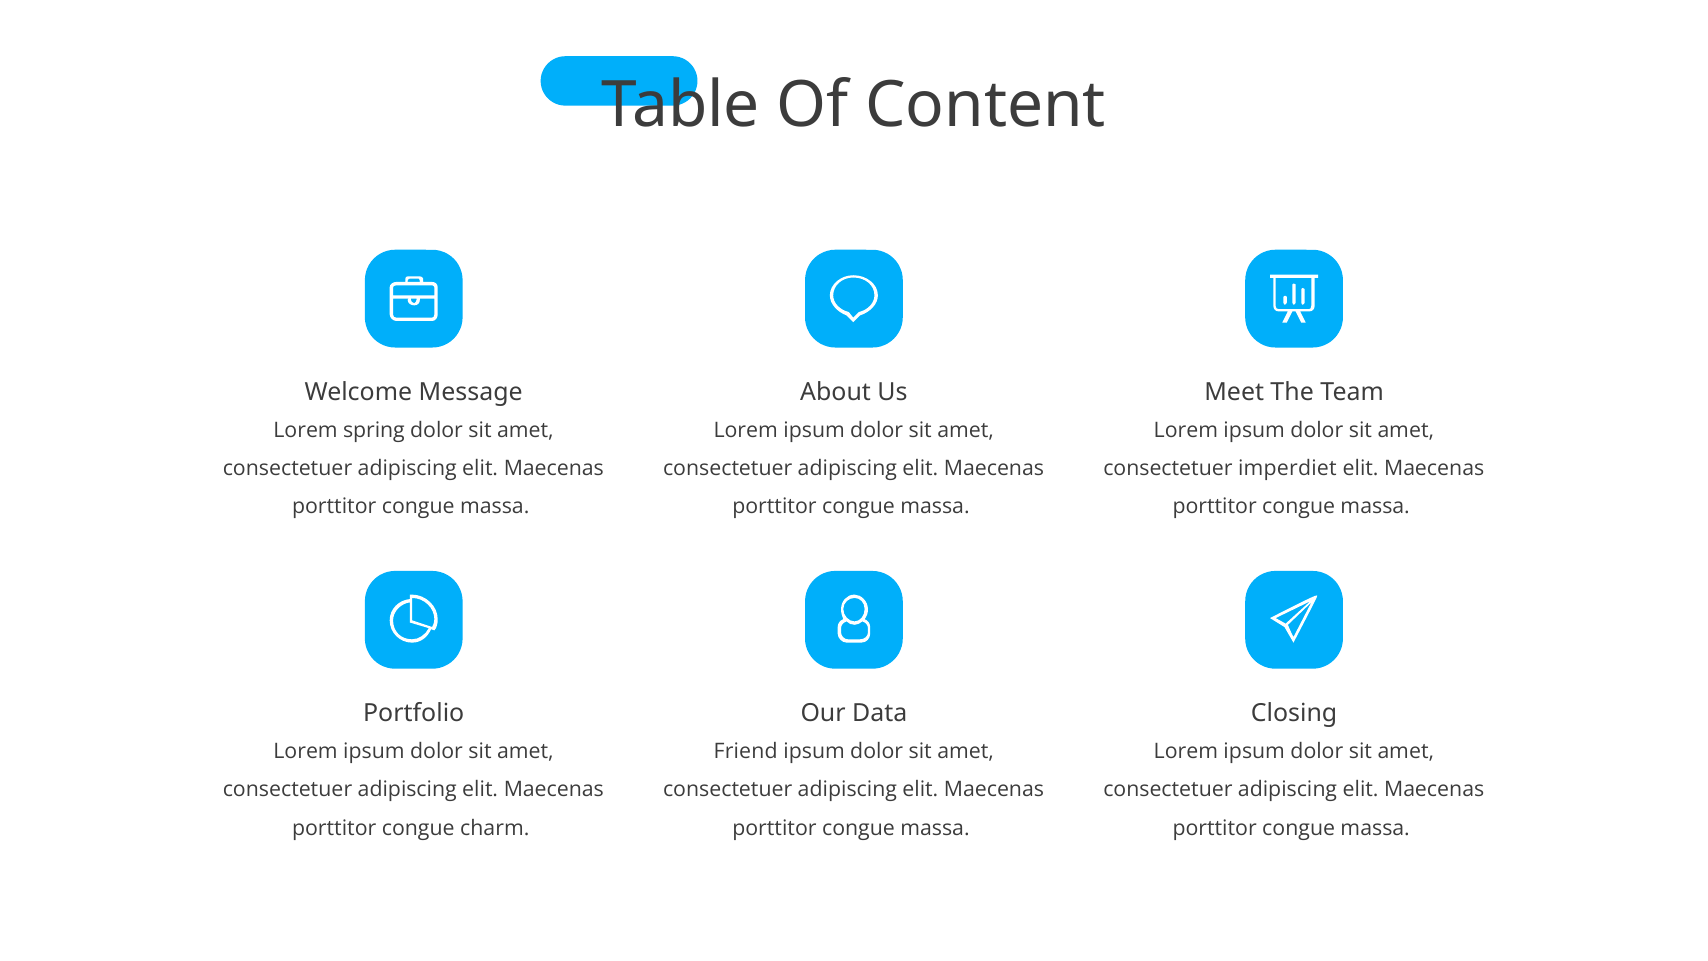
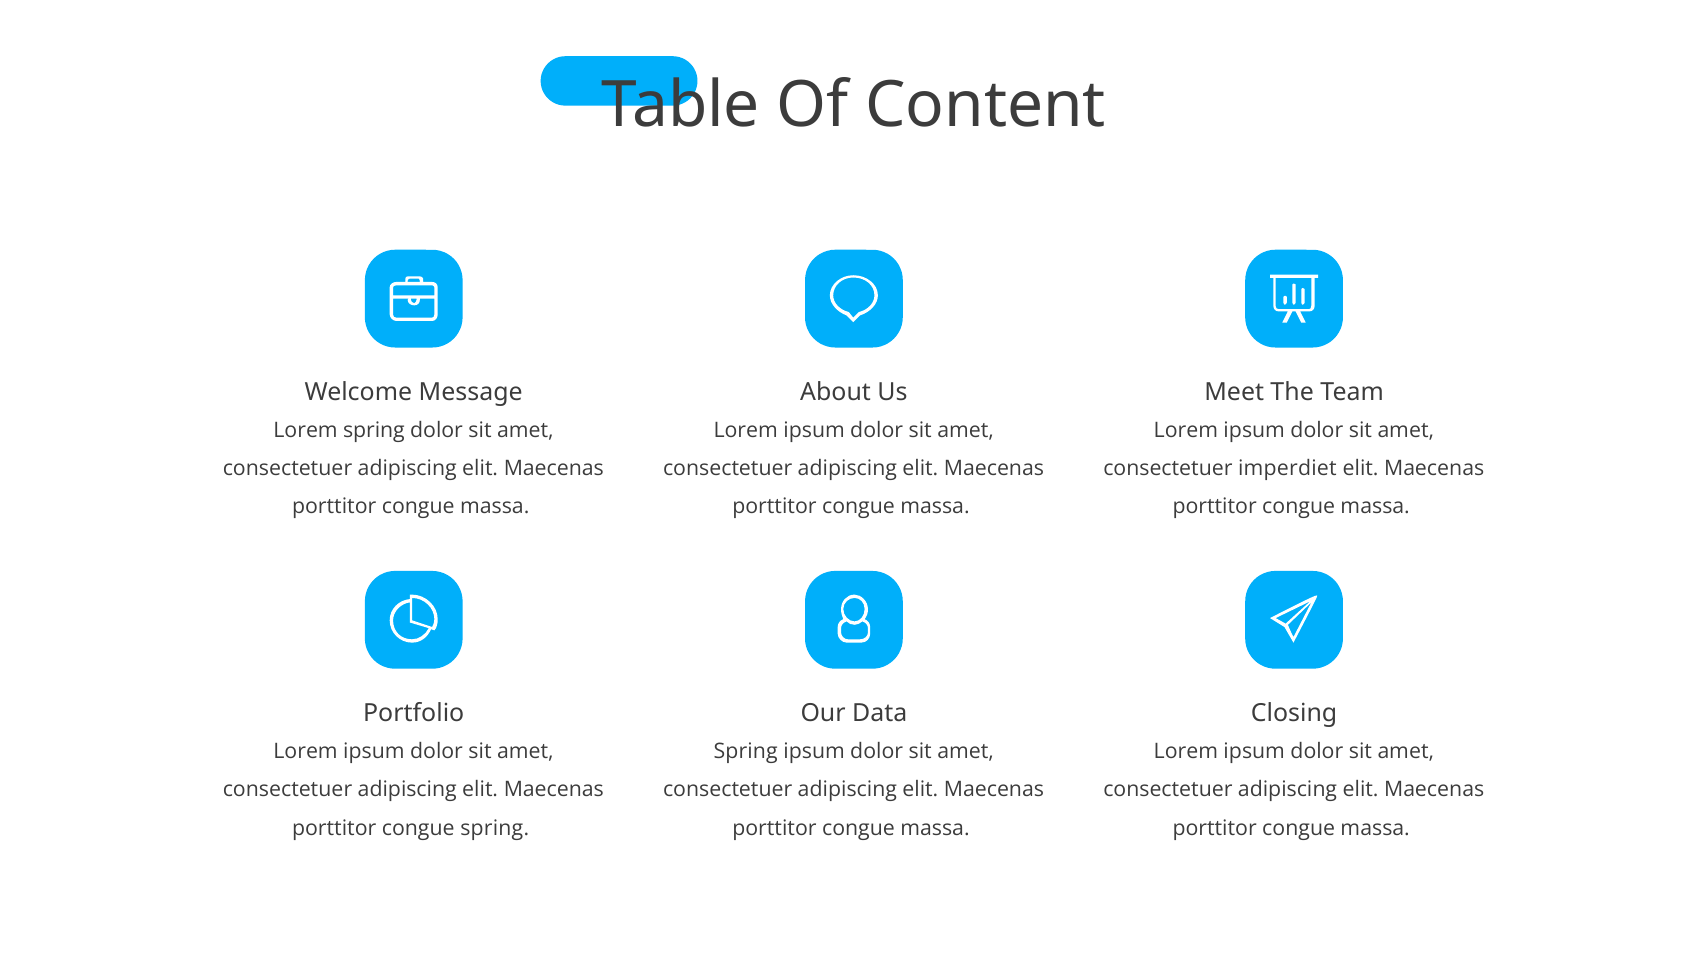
Friend at (746, 751): Friend -> Spring
congue charm: charm -> spring
